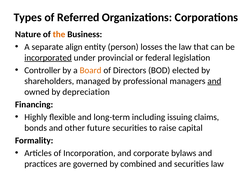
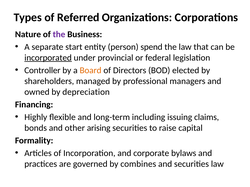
the at (59, 34) colour: orange -> purple
align: align -> start
losses: losses -> spend
and at (214, 81) underline: present -> none
future: future -> arising
combined: combined -> combines
